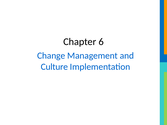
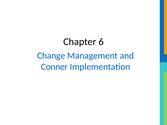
Culture: Culture -> Conner
